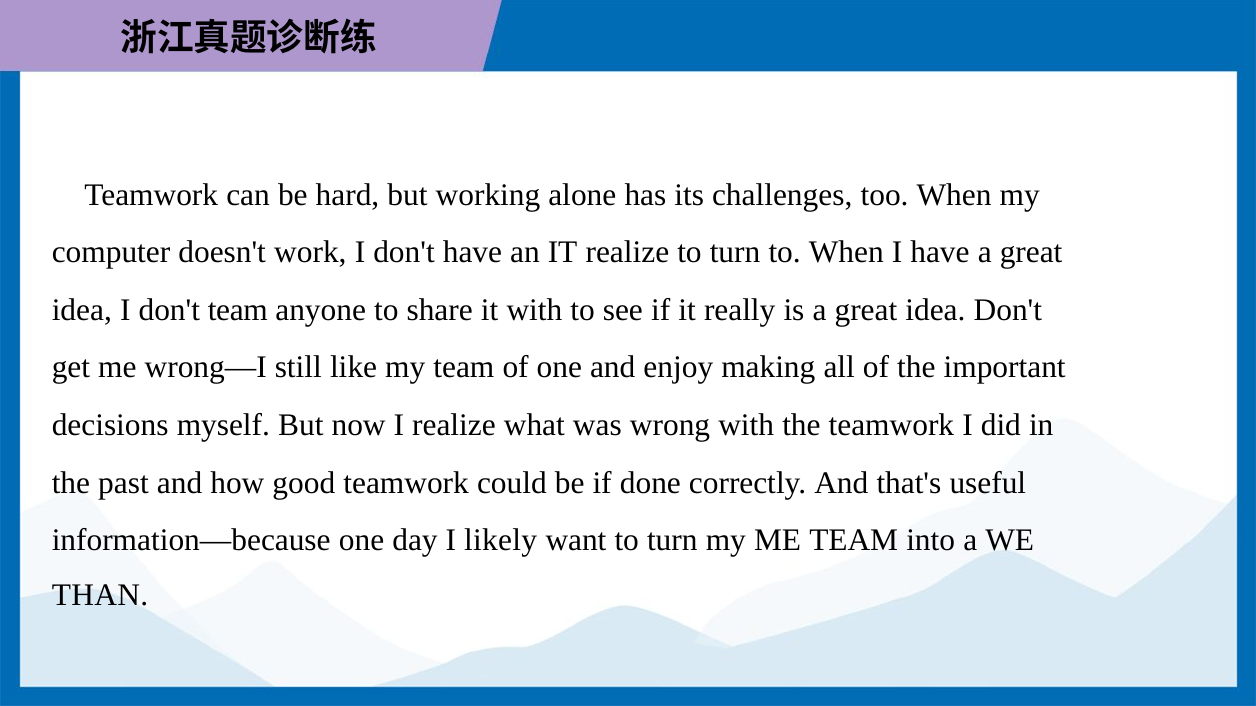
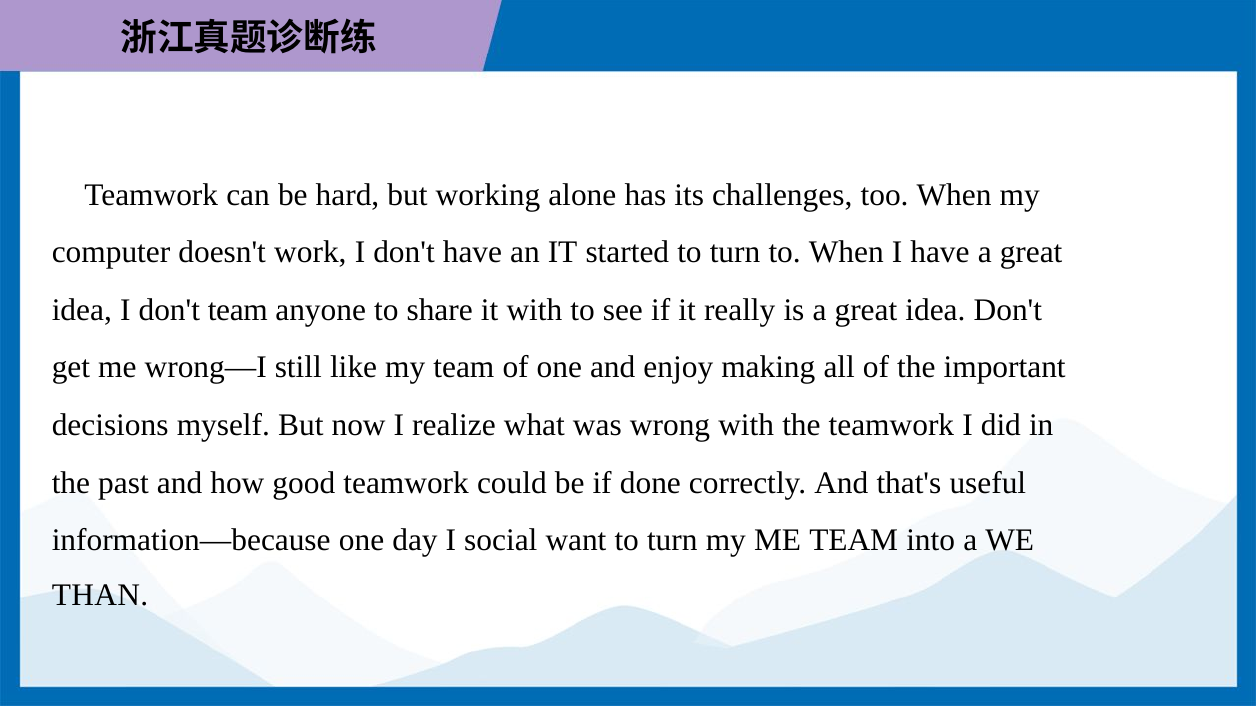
IT realize: realize -> started
likely: likely -> social
